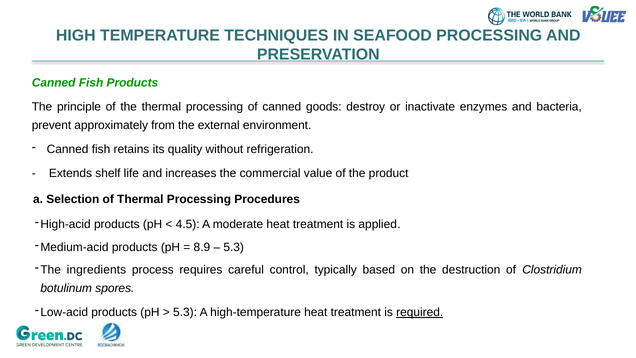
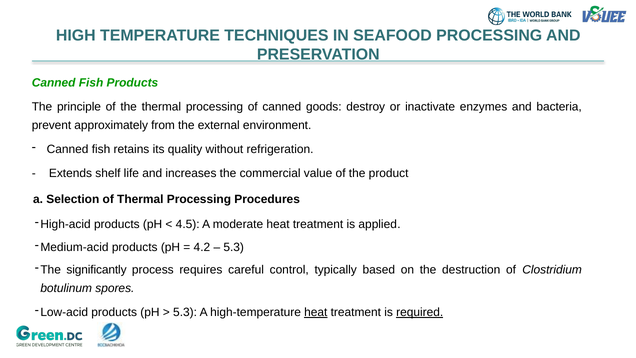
8.9: 8.9 -> 4.2
ingredients: ingredients -> significantly
heat at (316, 312) underline: none -> present
